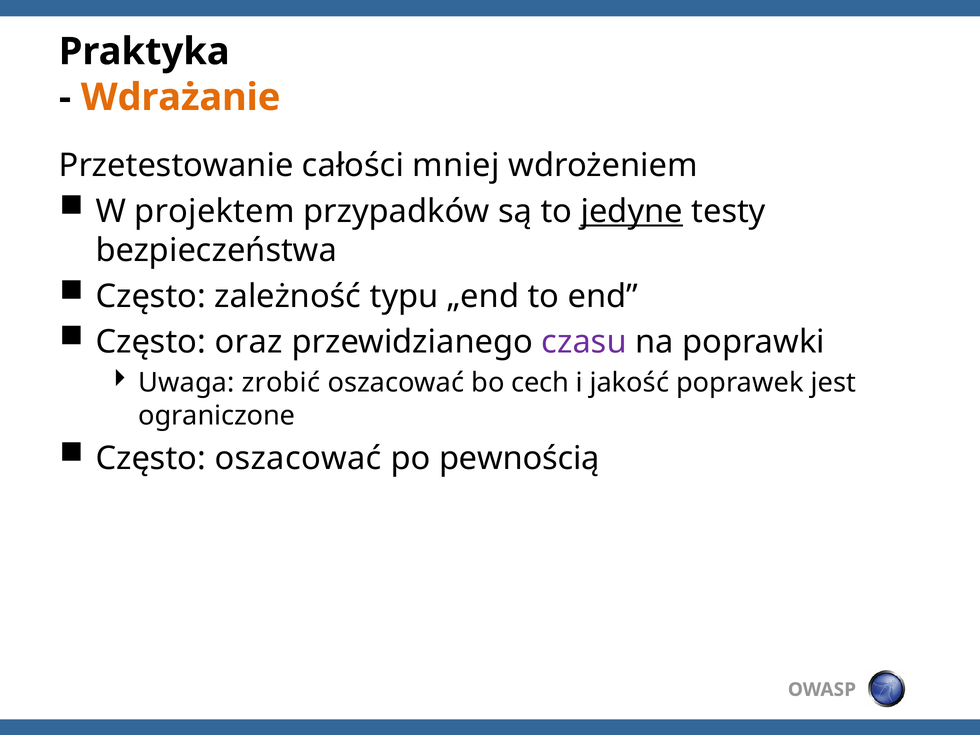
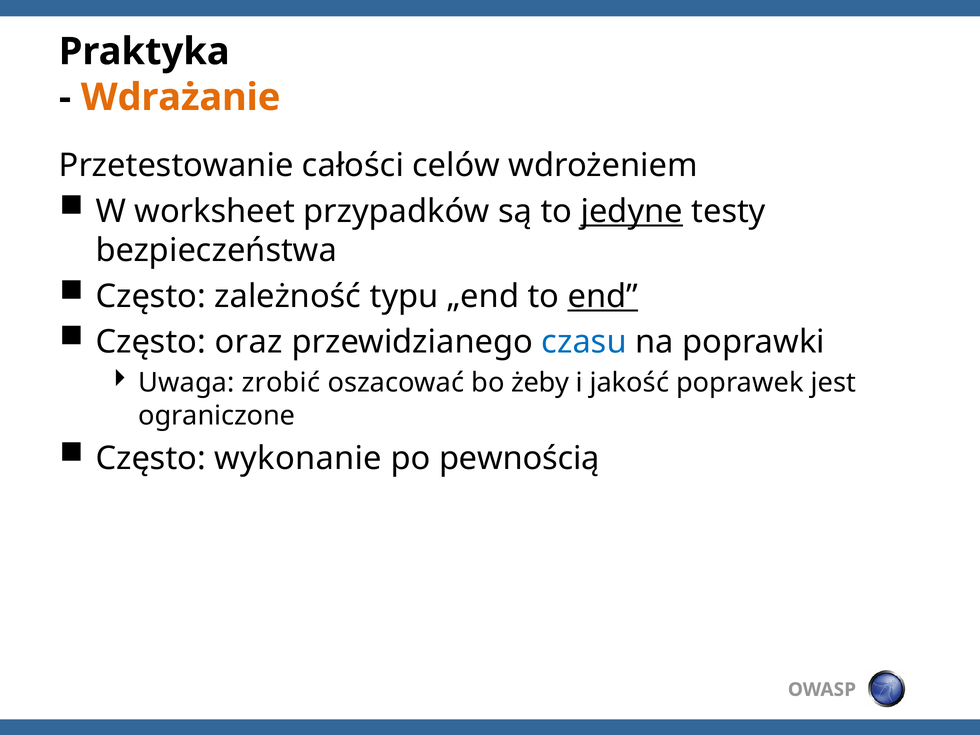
mniej: mniej -> celów
projektem: projektem -> worksheet
end underline: none -> present
czasu colour: purple -> blue
cech: cech -> żeby
Często oszacować: oszacować -> wykonanie
